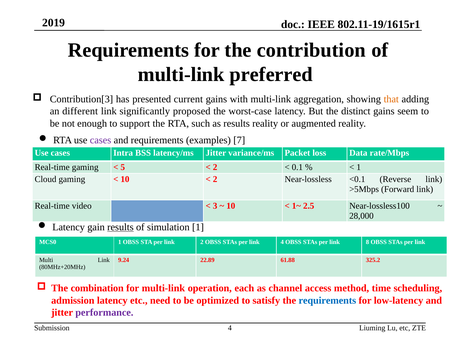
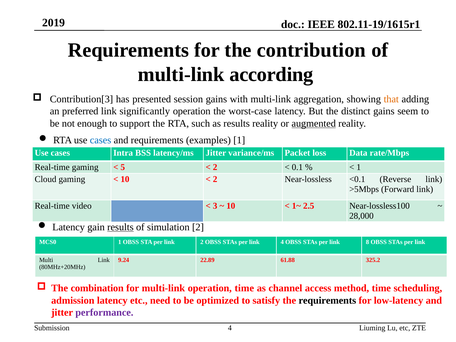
preferred: preferred -> according
current: current -> session
different: different -> preferred
significantly proposed: proposed -> operation
augmented underline: none -> present
cases at (101, 140) colour: purple -> blue
examples 7: 7 -> 1
simulation 1: 1 -> 2
operation each: each -> time
requirements at (327, 300) colour: blue -> black
